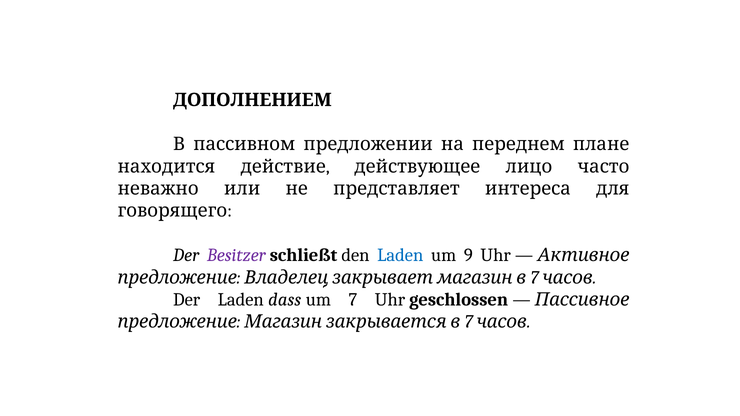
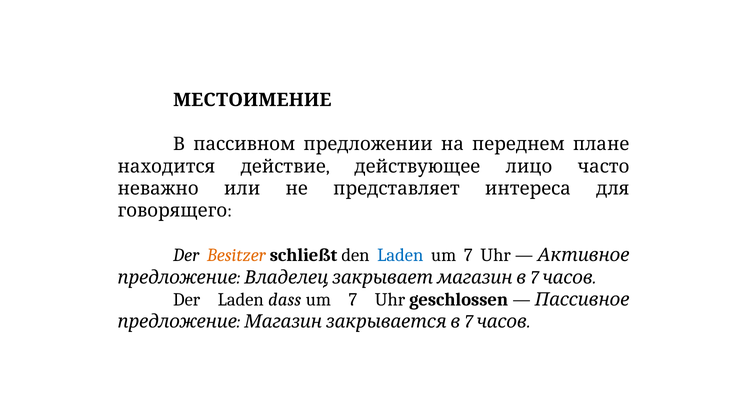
ДОПОЛНЕНИЕМ: ДОПОЛНЕНИЕМ -> МЕСТОИМЕНИЕ
Besitzer colour: purple -> orange
9 at (468, 255): 9 -> 7
